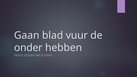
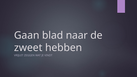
vuur: vuur -> naar
onder: onder -> zweet
